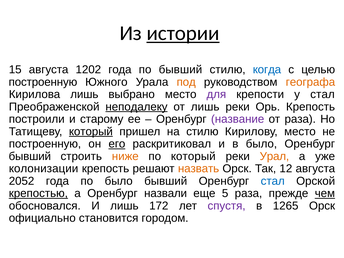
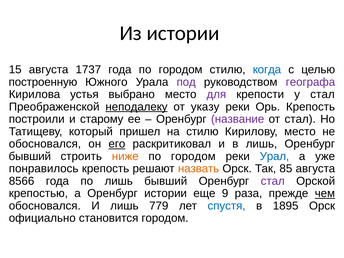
истории at (183, 33) underline: present -> none
1202: 1202 -> 1737
года по бывший: бывший -> городом
под colour: orange -> purple
географа colour: orange -> purple
Кирилова лишь: лишь -> устья
от лишь: лишь -> указу
от раза: раза -> стал
который at (91, 131) underline: present -> none
построенную at (45, 144): построенную -> обосновался
в было: было -> лишь
который at (193, 156): который -> городом
Урал colour: orange -> blue
колонизации: колонизации -> понравилось
12: 12 -> 85
2052: 2052 -> 8566
по было: было -> лишь
стал at (273, 181) colour: blue -> purple
крепостью underline: present -> none
Оренбург назвали: назвали -> истории
5: 5 -> 9
172: 172 -> 779
спустя colour: purple -> blue
1265: 1265 -> 1895
